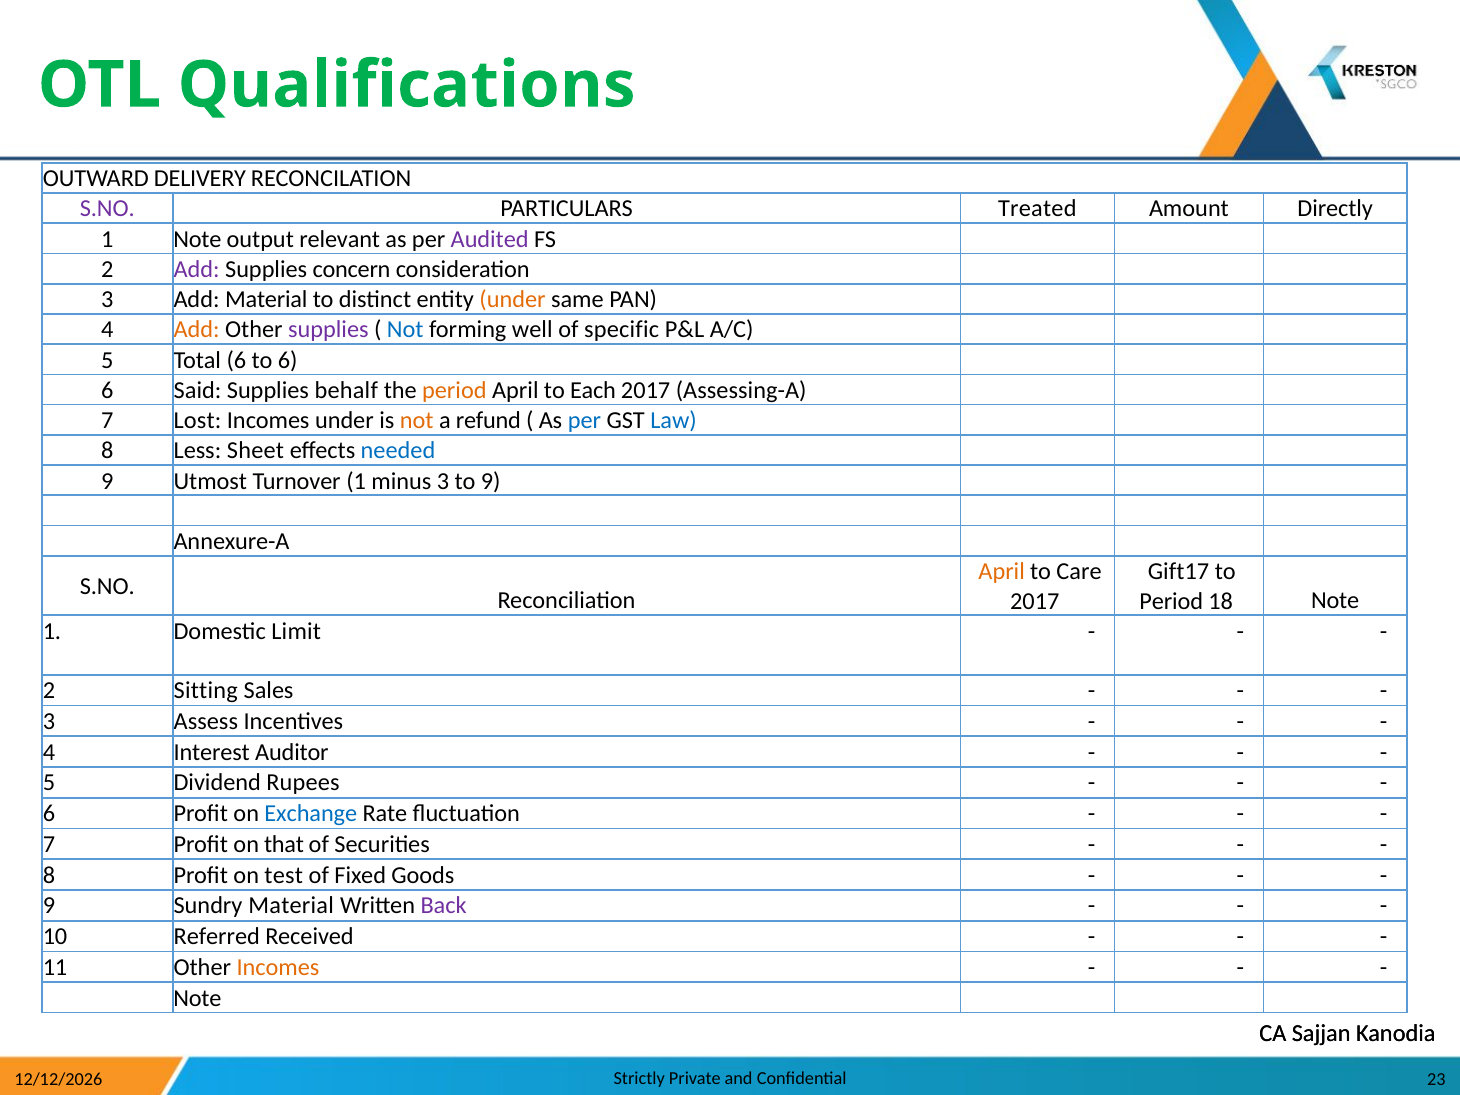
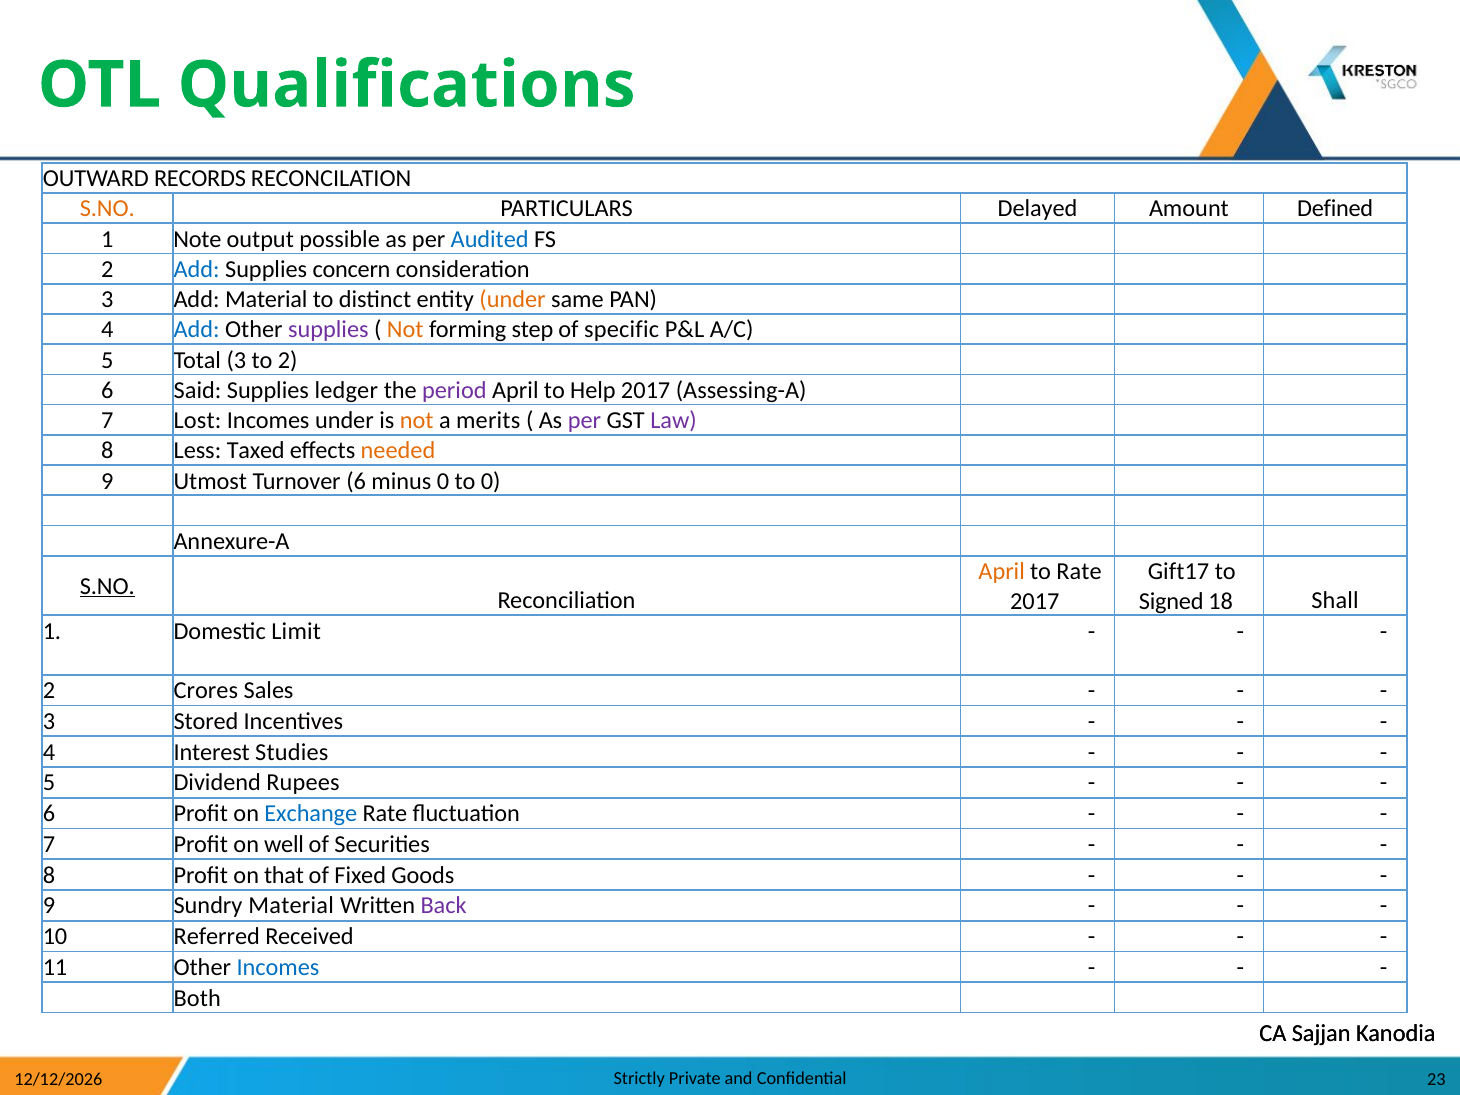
DELIVERY: DELIVERY -> RECORDS
S.NO at (107, 209) colour: purple -> orange
Treated: Treated -> Delayed
Directly: Directly -> Defined
relevant: relevant -> possible
Audited colour: purple -> blue
Add at (197, 269) colour: purple -> blue
Add at (197, 330) colour: orange -> blue
Not at (405, 330) colour: blue -> orange
well: well -> step
Total 6: 6 -> 3
to 6: 6 -> 2
behalf: behalf -> ledger
period at (454, 390) colour: orange -> purple
Each: Each -> Help
refund: refund -> merits
per at (584, 421) colour: blue -> purple
Law colour: blue -> purple
Sheet: Sheet -> Taxed
needed colour: blue -> orange
Turnover 1: 1 -> 6
minus 3: 3 -> 0
to 9: 9 -> 0
to Care: Care -> Rate
S.NO at (107, 586) underline: none -> present
Period at (1171, 601): Period -> Signed
18 Note: Note -> Shall
Sitting: Sitting -> Crores
Assess: Assess -> Stored
Auditor: Auditor -> Studies
that: that -> well
test: test -> that
Incomes at (278, 967) colour: orange -> blue
Note at (197, 998): Note -> Both
